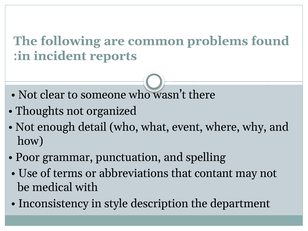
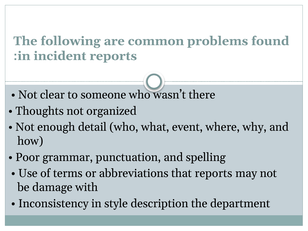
that contant: contant -> reports
medical: medical -> damage
